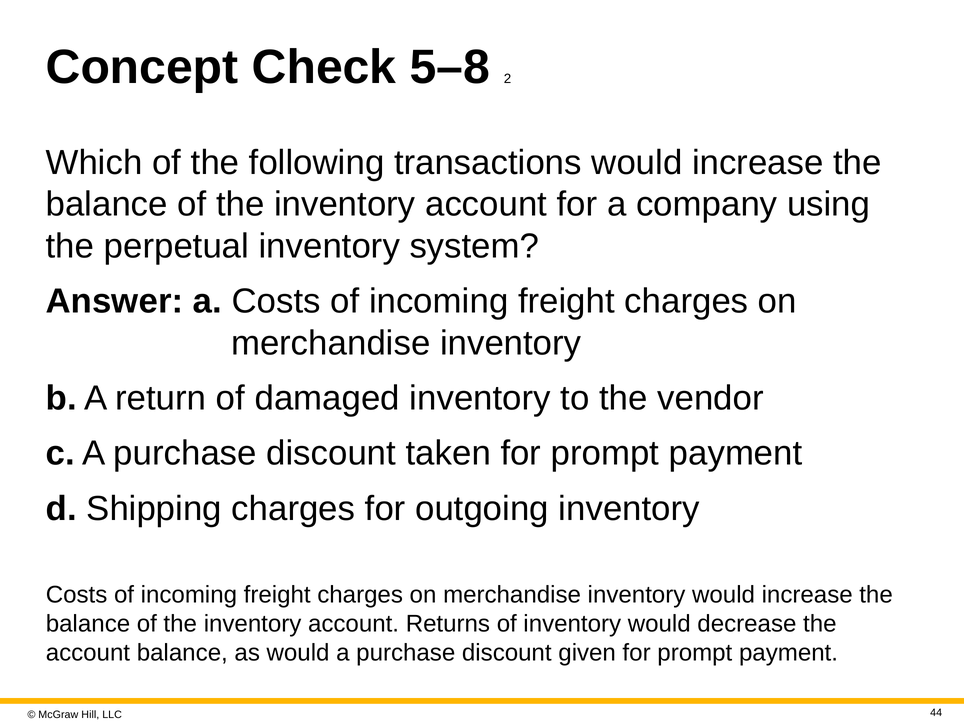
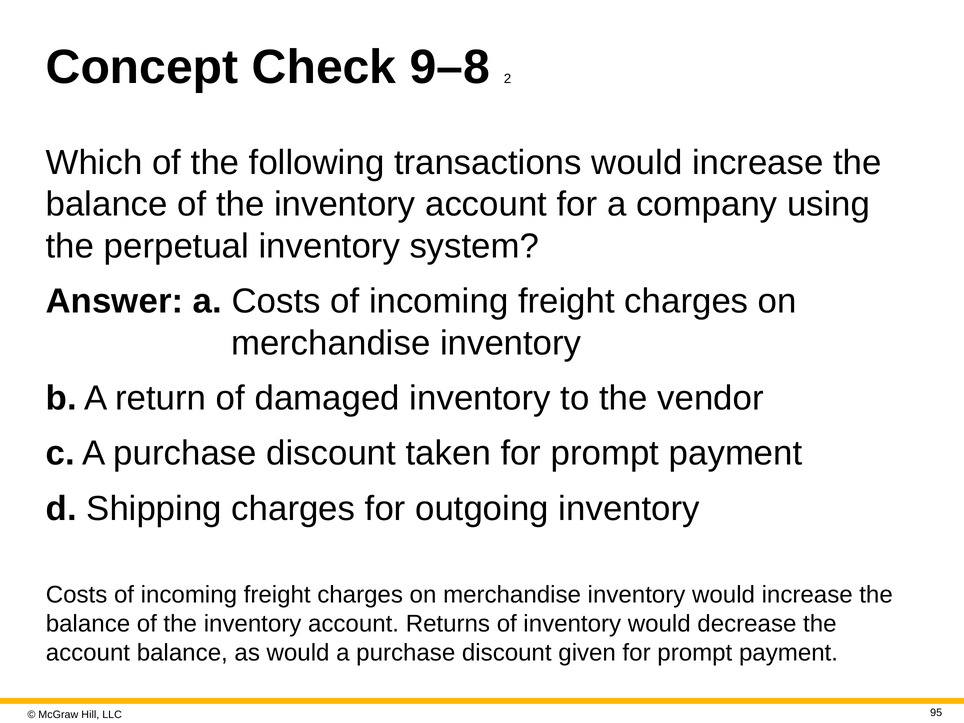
5–8: 5–8 -> 9–8
44: 44 -> 95
